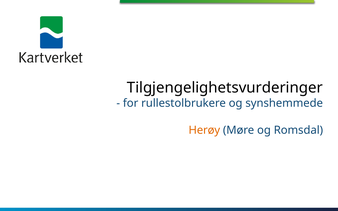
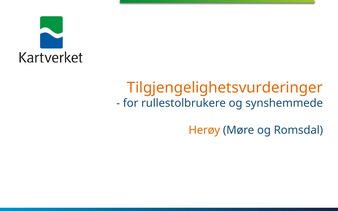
Tilgjengelighetsvurderinger colour: black -> orange
